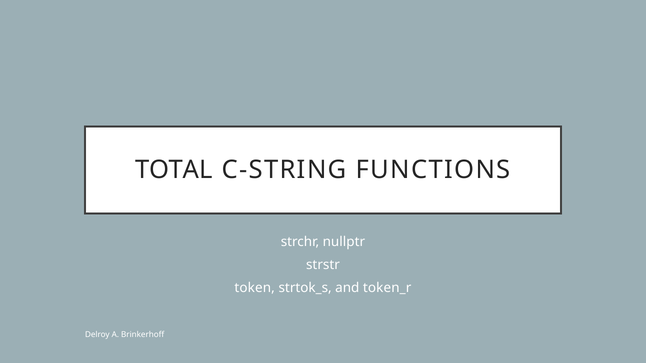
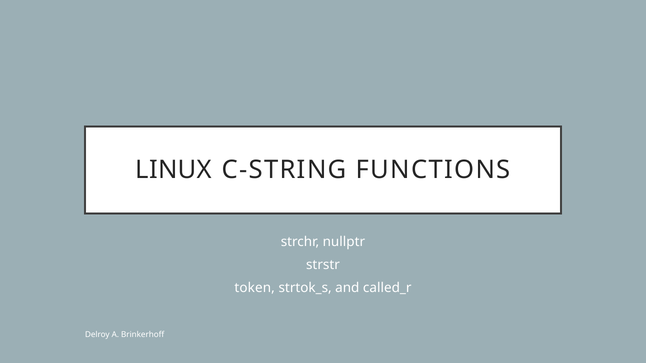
TOTAL: TOTAL -> LINUX
token_r: token_r -> called_r
